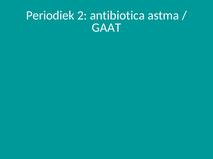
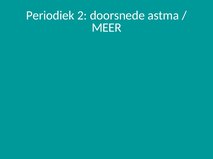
antibiotica: antibiotica -> doorsnede
GAAT: GAAT -> MEER
